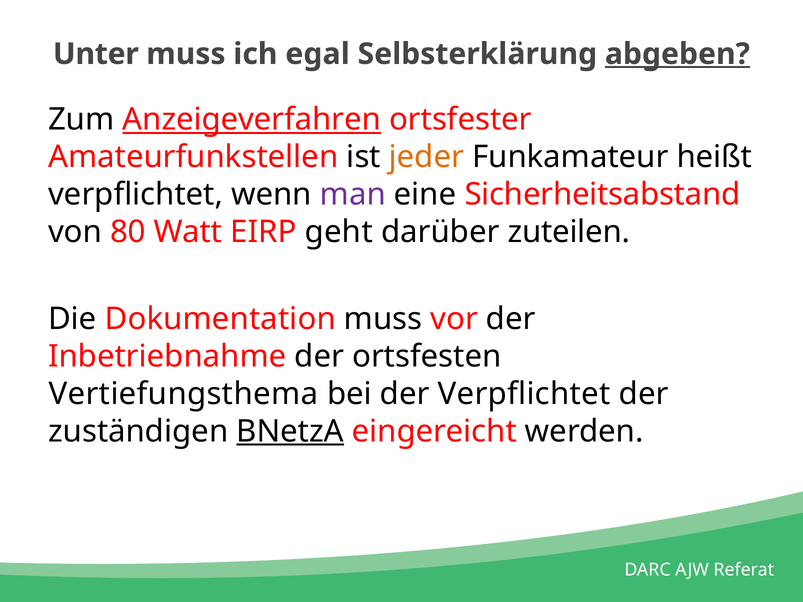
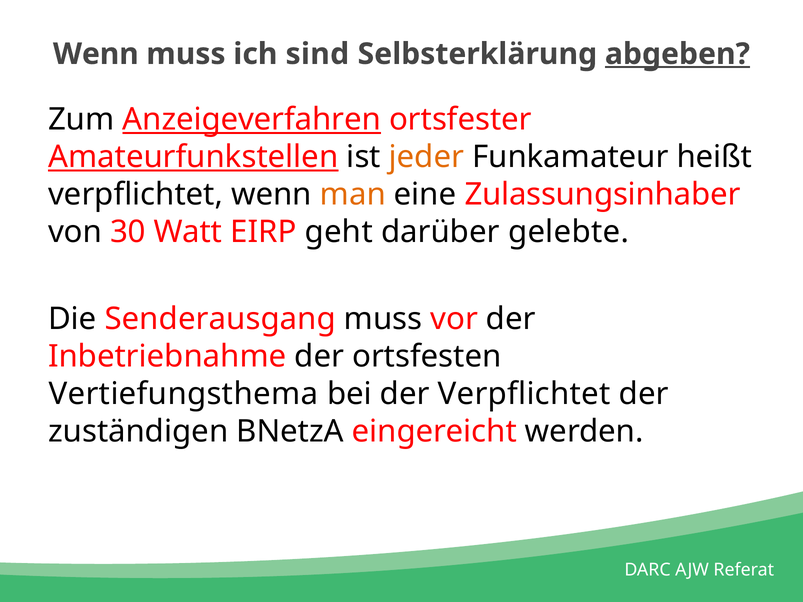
Unter at (96, 54): Unter -> Wenn
egal: egal -> sind
Amateurfunkstellen underline: none -> present
man colour: purple -> orange
Sicherheitsabstand: Sicherheitsabstand -> Zulassungsinhaber
80: 80 -> 30
zuteilen: zuteilen -> gelebte
Dokumentation: Dokumentation -> Senderausgang
BNetzA underline: present -> none
